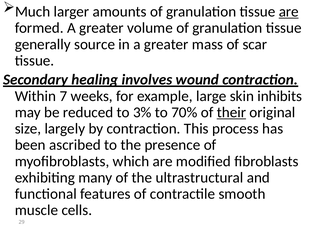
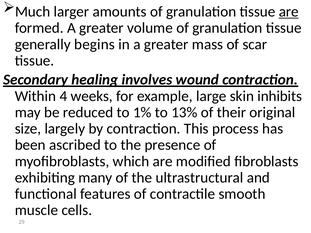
source: source -> begins
7: 7 -> 4
3%: 3% -> 1%
70%: 70% -> 13%
their underline: present -> none
